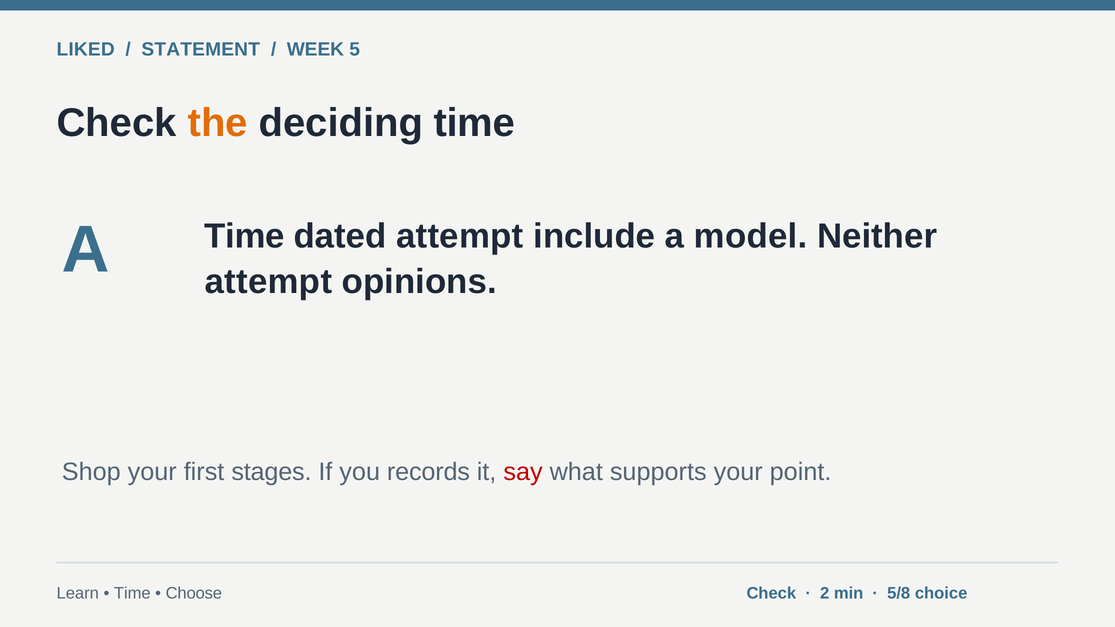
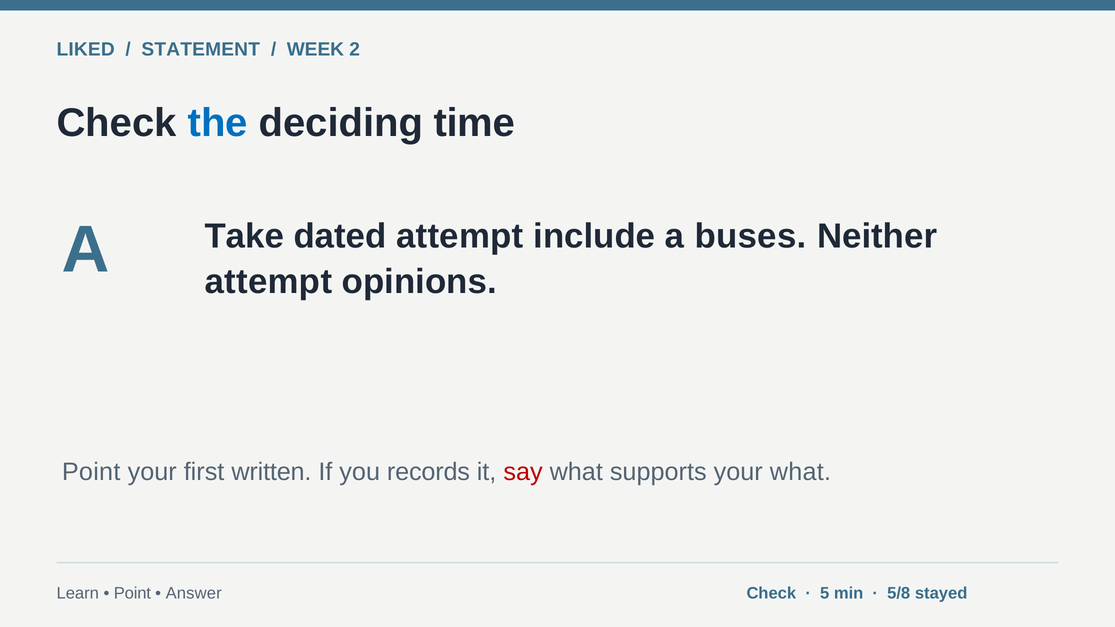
5: 5 -> 2
the colour: orange -> blue
A Time: Time -> Take
model: model -> buses
Shop at (91, 472): Shop -> Point
stages: stages -> written
your point: point -> what
Time at (132, 594): Time -> Point
Choose: Choose -> Answer
2: 2 -> 5
choice: choice -> stayed
